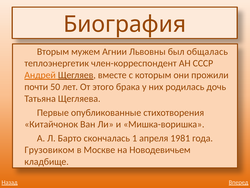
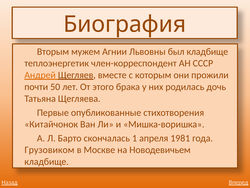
был общалась: общалась -> кладбище
